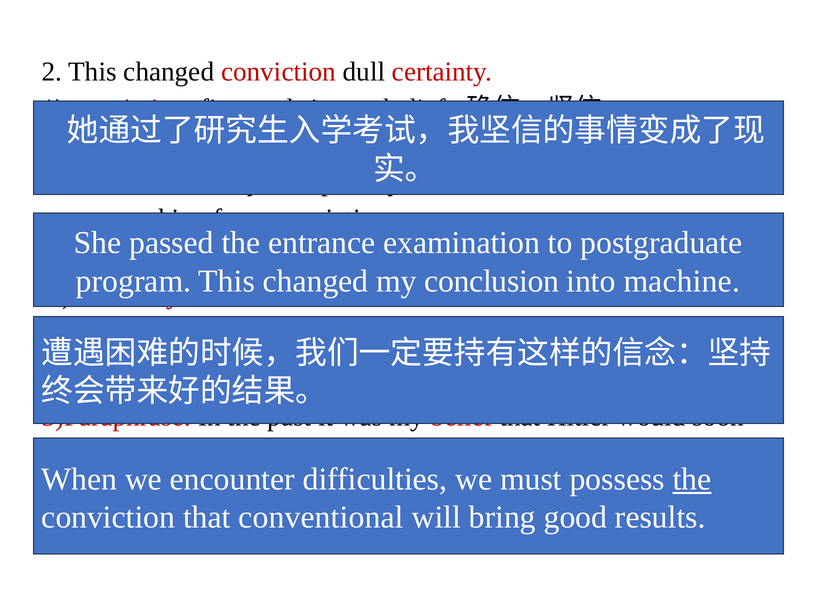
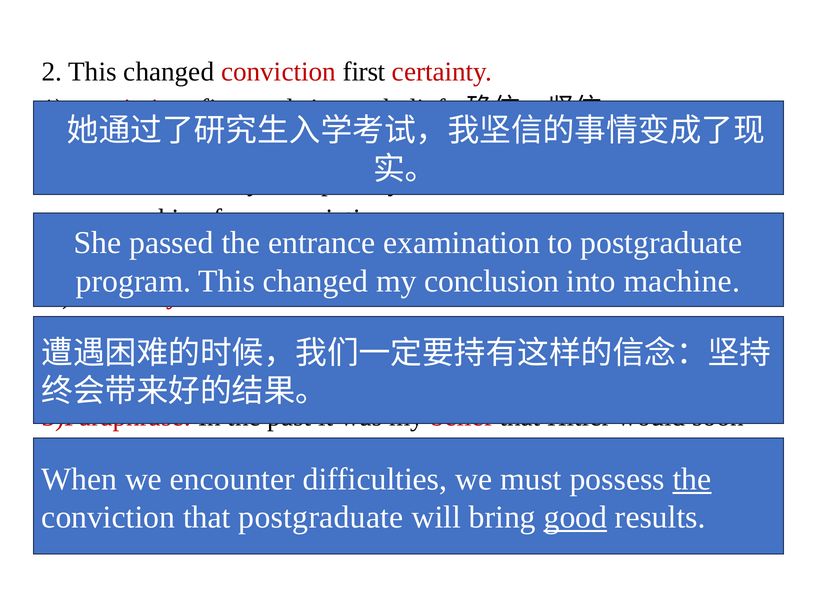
dull: dull -> first
that conventional: conventional -> postgraduate
good underline: none -> present
